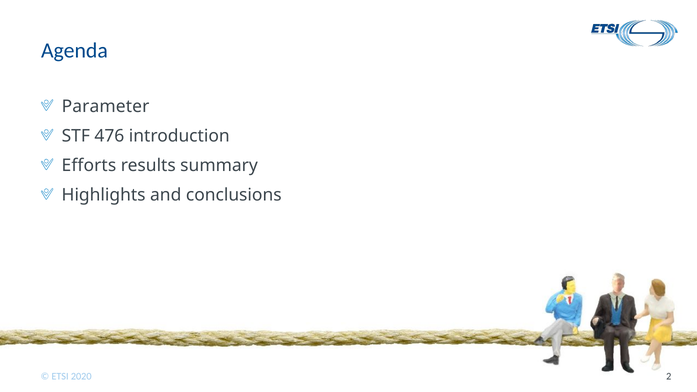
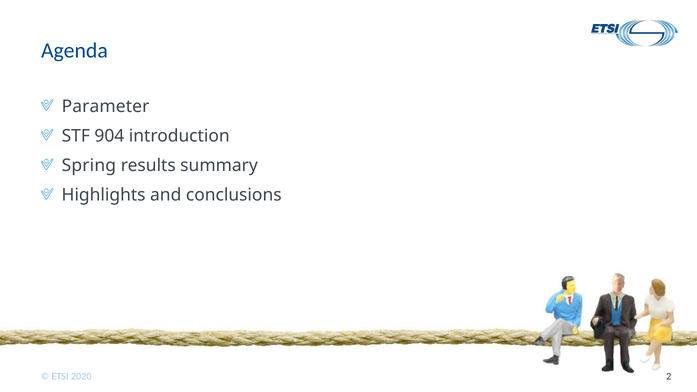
476: 476 -> 904
Efforts: Efforts -> Spring
